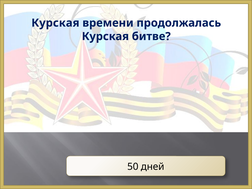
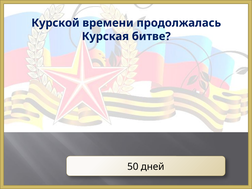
Курская at (55, 23): Курская -> Курской
